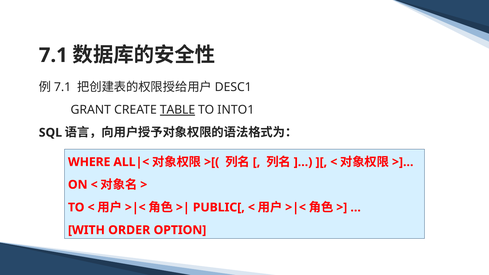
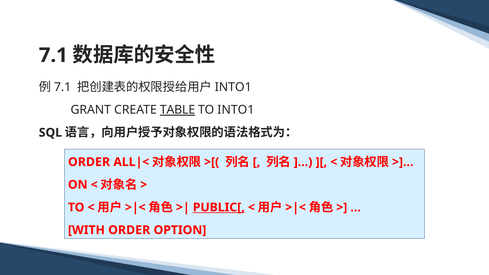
DESC1 at (233, 87): DESC1 -> INTO1
WHERE at (89, 162): WHERE -> ORDER
PUBLIC[ underline: none -> present
